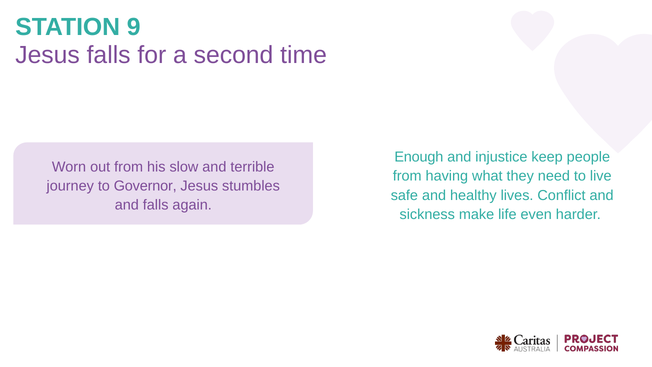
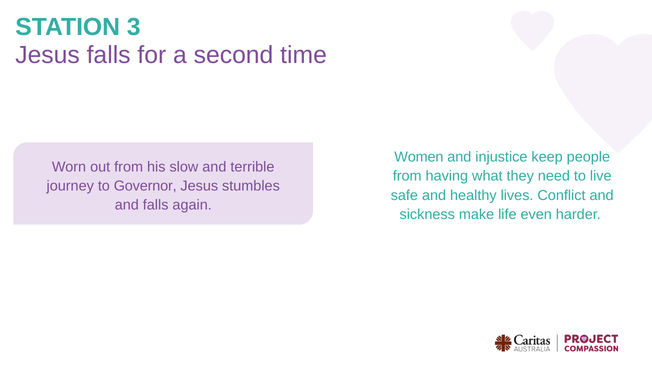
9: 9 -> 3
Enough: Enough -> Women
